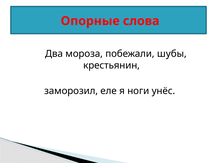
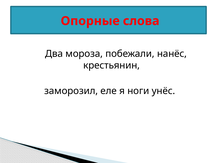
шубы: шубы -> нанёс
